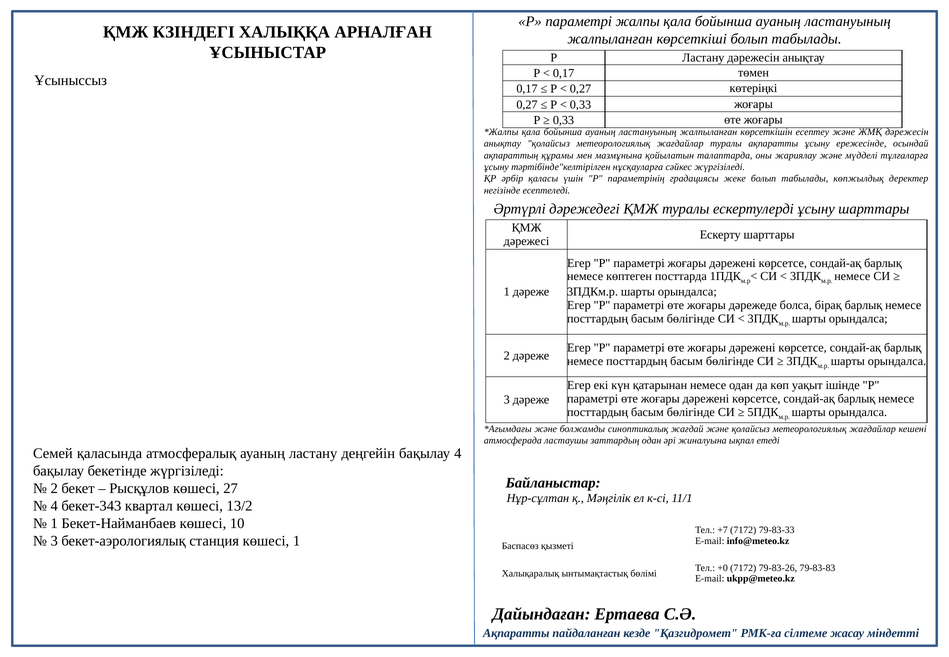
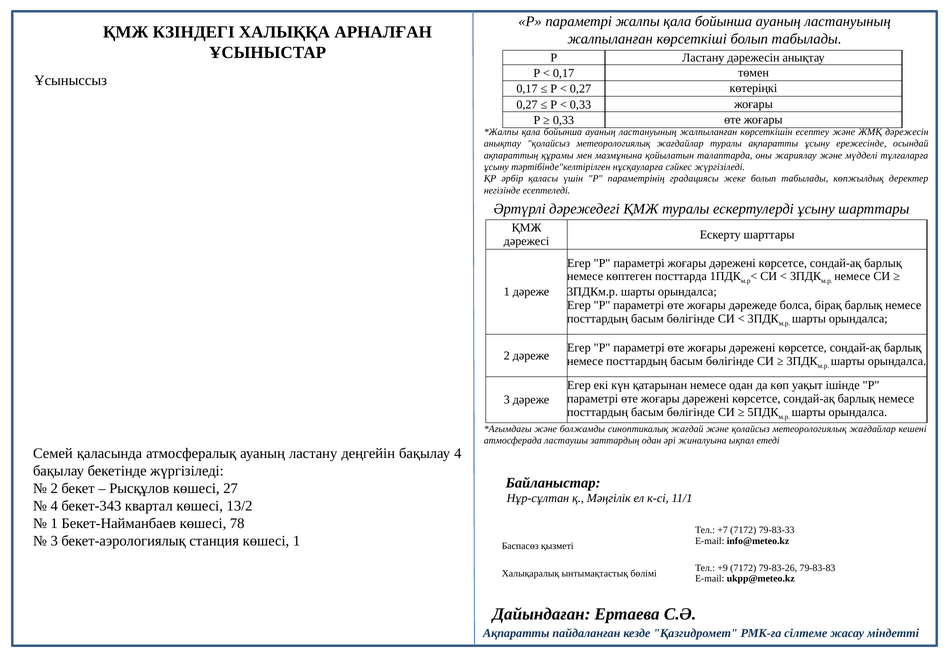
10: 10 -> 78
+0: +0 -> +9
